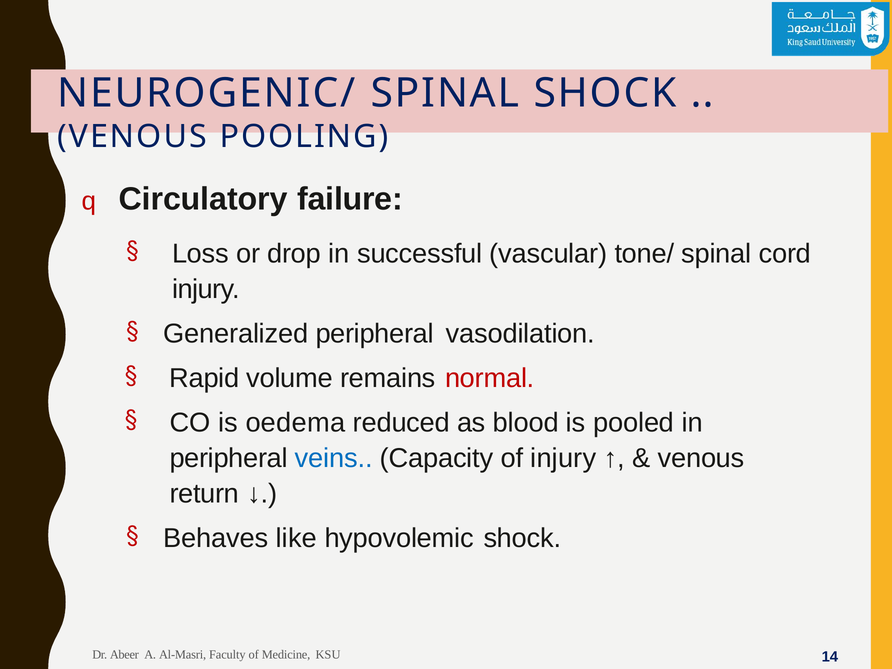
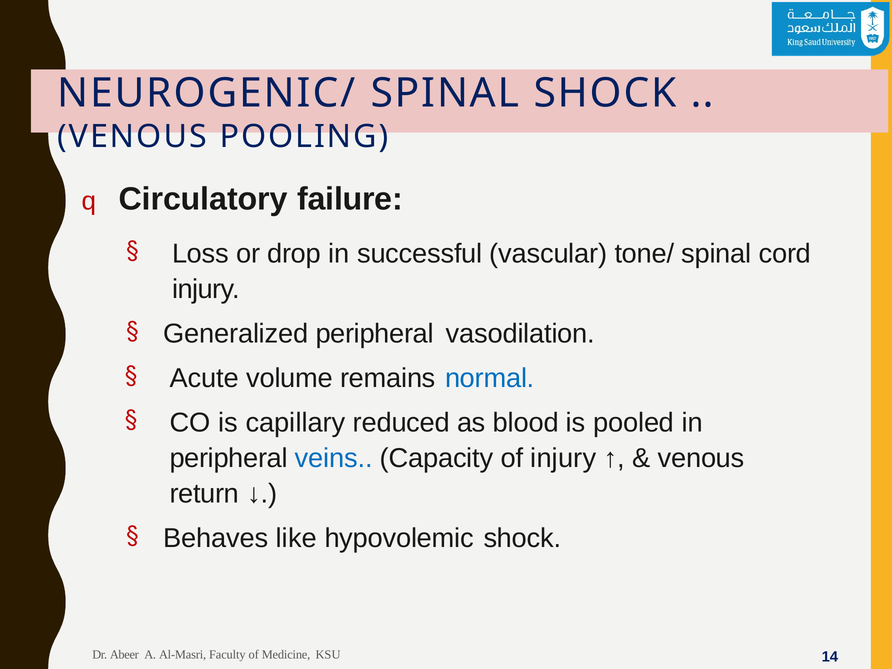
Rapid: Rapid -> Acute
normal colour: red -> blue
oedema: oedema -> capillary
